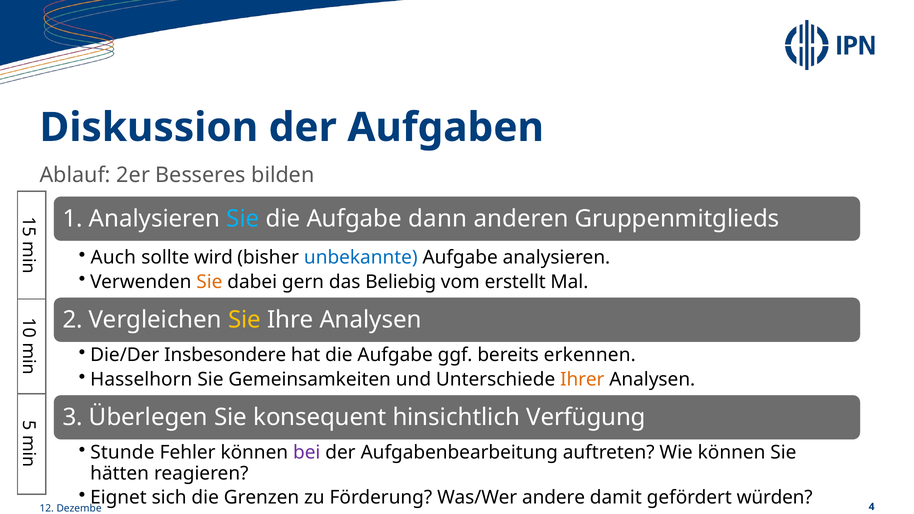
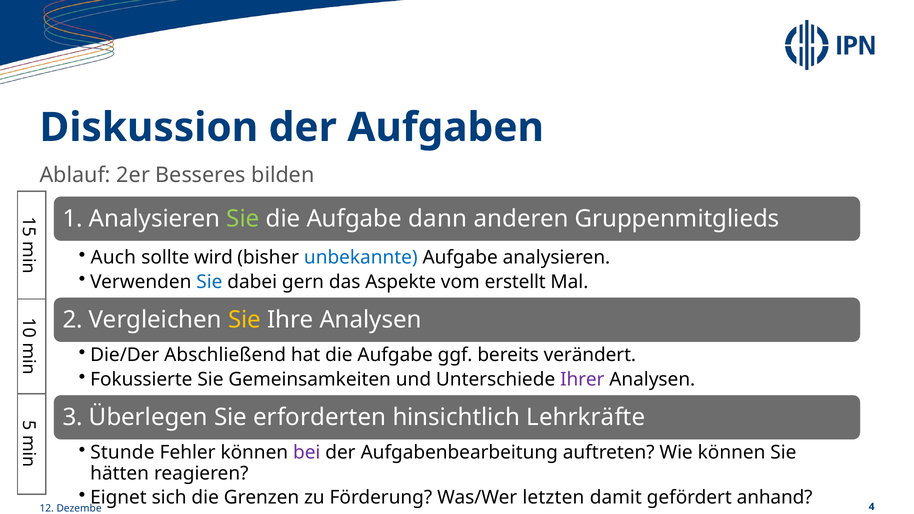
Sie at (243, 219) colour: light blue -> light green
Sie at (209, 282) colour: orange -> blue
Beliebig: Beliebig -> Aspekte
Insbesondere: Insbesondere -> Abschließend
erkennen: erkennen -> verändert
Hasselhorn: Hasselhorn -> Fokussierte
Ihrer colour: orange -> purple
konsequent: konsequent -> erforderten
Verfügung: Verfügung -> Lehrkräfte
andere: andere -> letzten
würden: würden -> anhand
